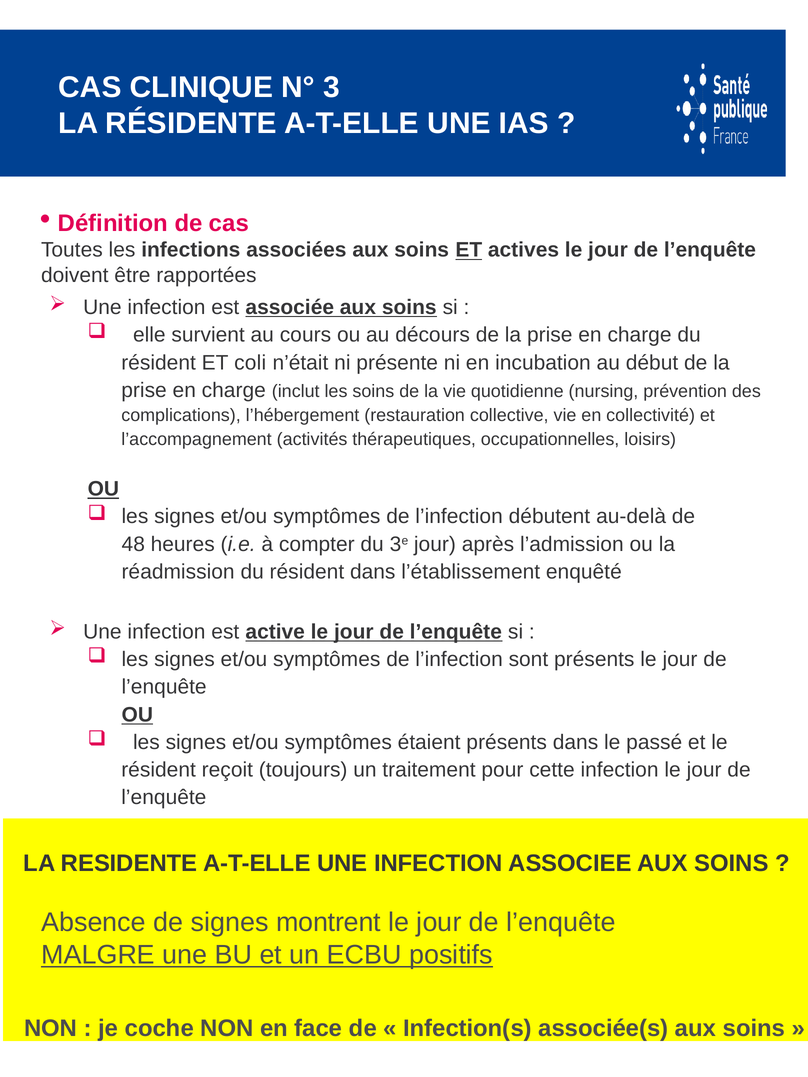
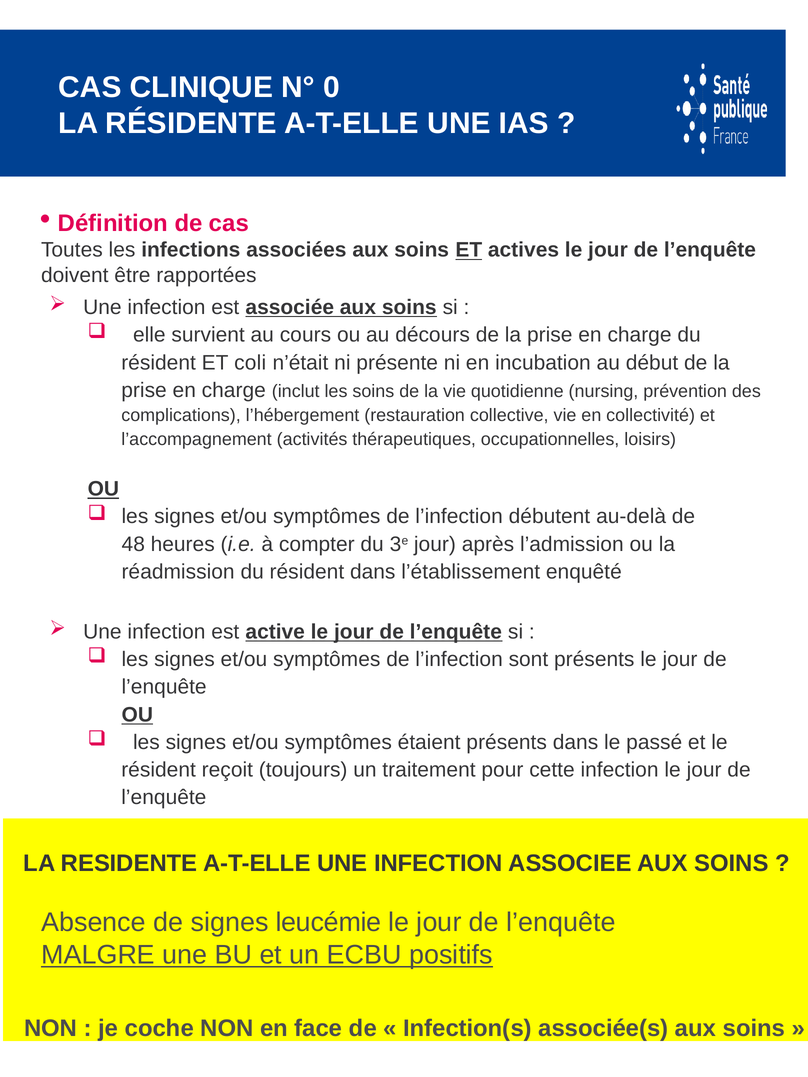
3: 3 -> 0
montrent: montrent -> leucémie
